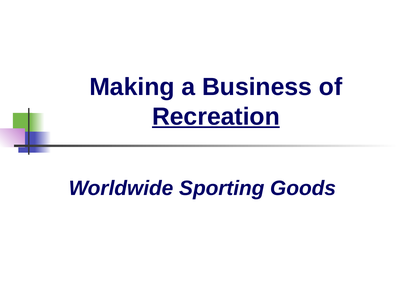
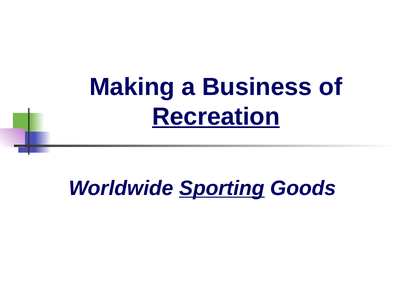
Sporting underline: none -> present
